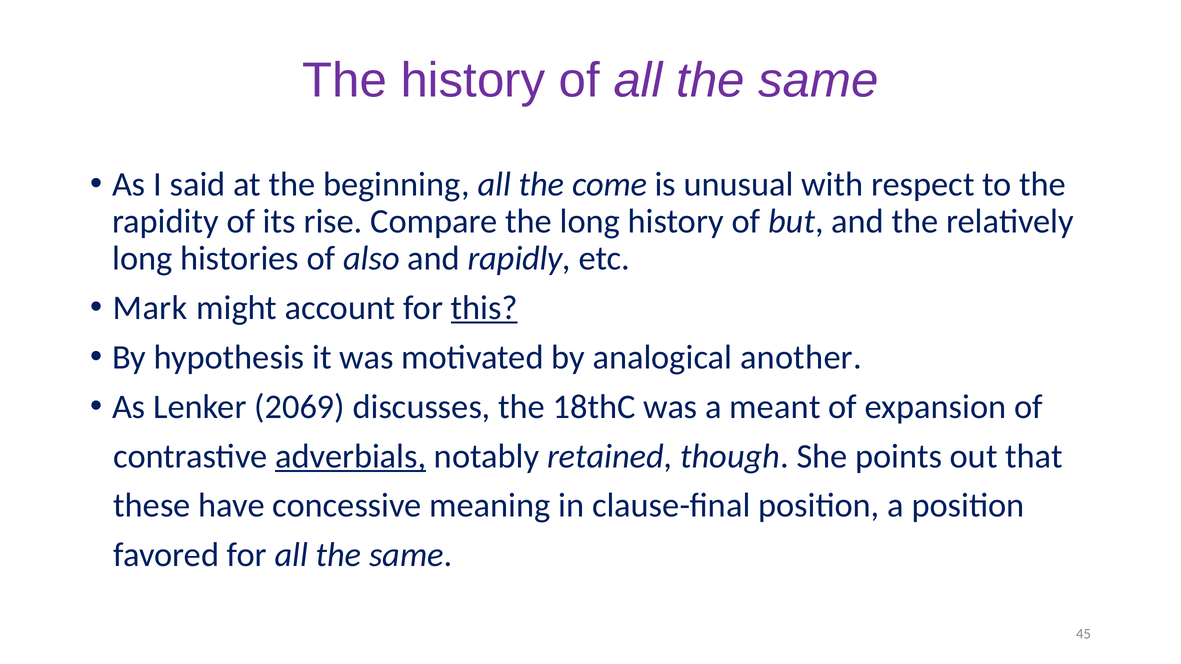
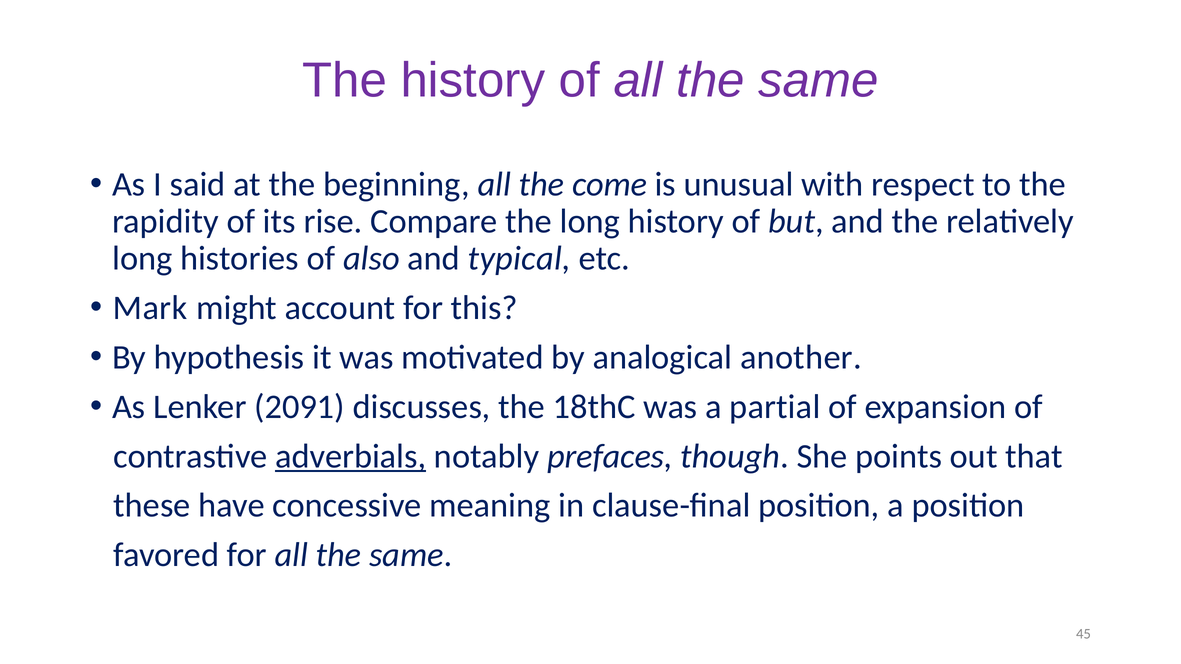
rapidly: rapidly -> typical
this underline: present -> none
2069: 2069 -> 2091
meant: meant -> partial
retained: retained -> prefaces
